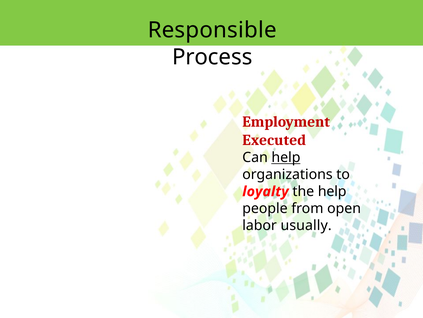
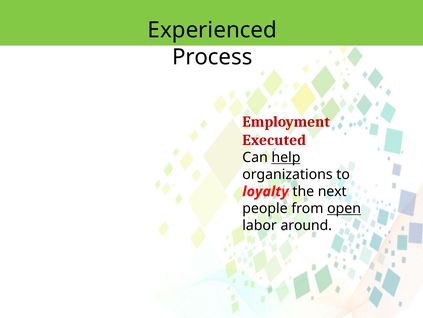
Responsible: Responsible -> Experienced
the help: help -> next
open underline: none -> present
usually: usually -> around
